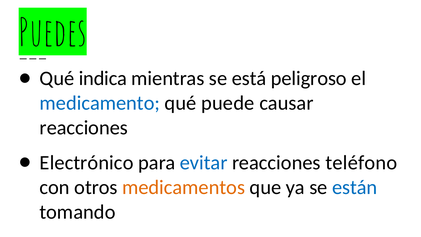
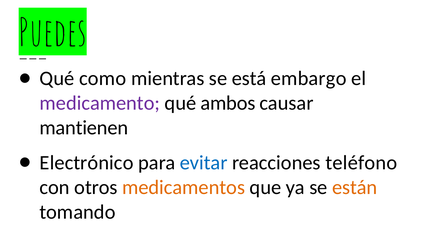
indica: indica -> como
peligroso: peligroso -> embargo
medicamento colour: blue -> purple
puede: puede -> ambos
reacciones at (84, 128): reacciones -> mantienen
están colour: blue -> orange
